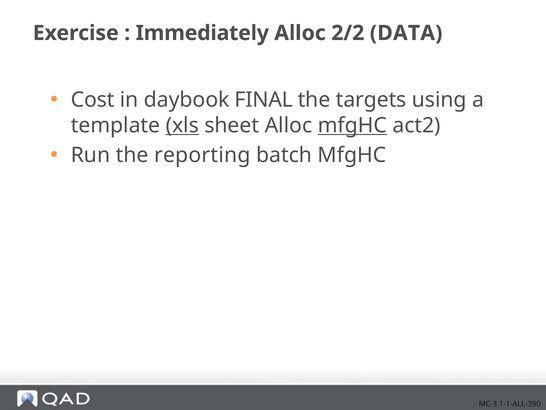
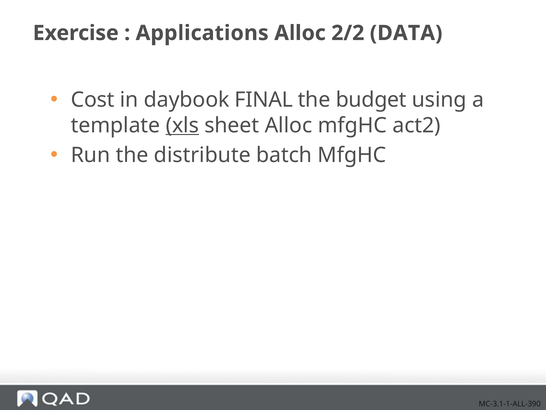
Immediately: Immediately -> Applications
targets: targets -> budget
mfgHC at (352, 125) underline: present -> none
reporting: reporting -> distribute
